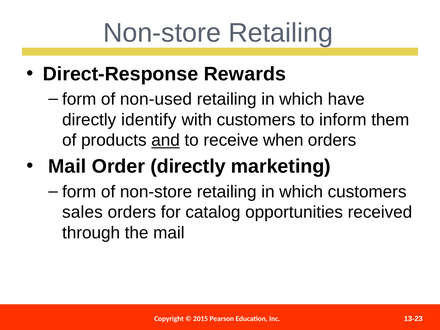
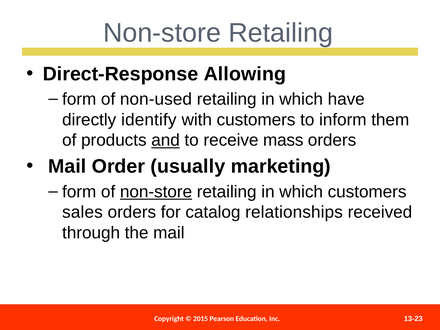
Rewards: Rewards -> Allowing
when: when -> mass
Order directly: directly -> usually
non-store at (156, 192) underline: none -> present
opportunities: opportunities -> relationships
